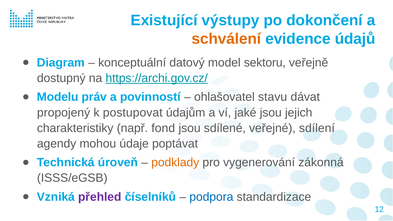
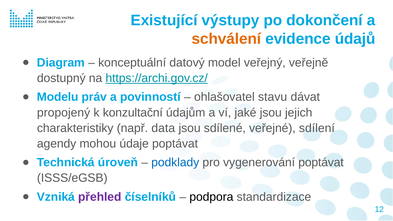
sektoru: sektoru -> veřejný
postupovat: postupovat -> konzultační
fond: fond -> data
podklady colour: orange -> blue
vygenerování zákonná: zákonná -> poptávat
podpora colour: blue -> black
